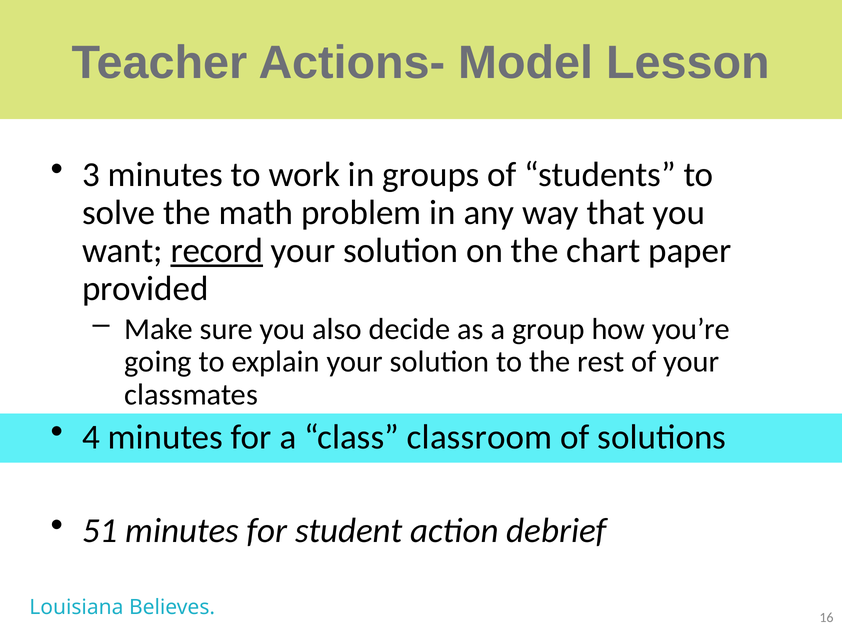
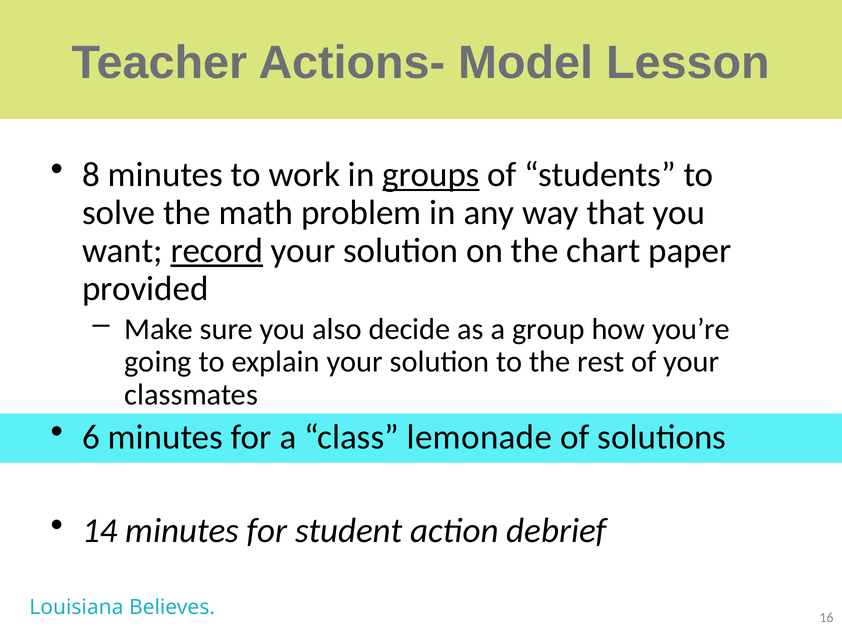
3: 3 -> 8
groups underline: none -> present
4: 4 -> 6
classroom: classroom -> lemonade
51: 51 -> 14
